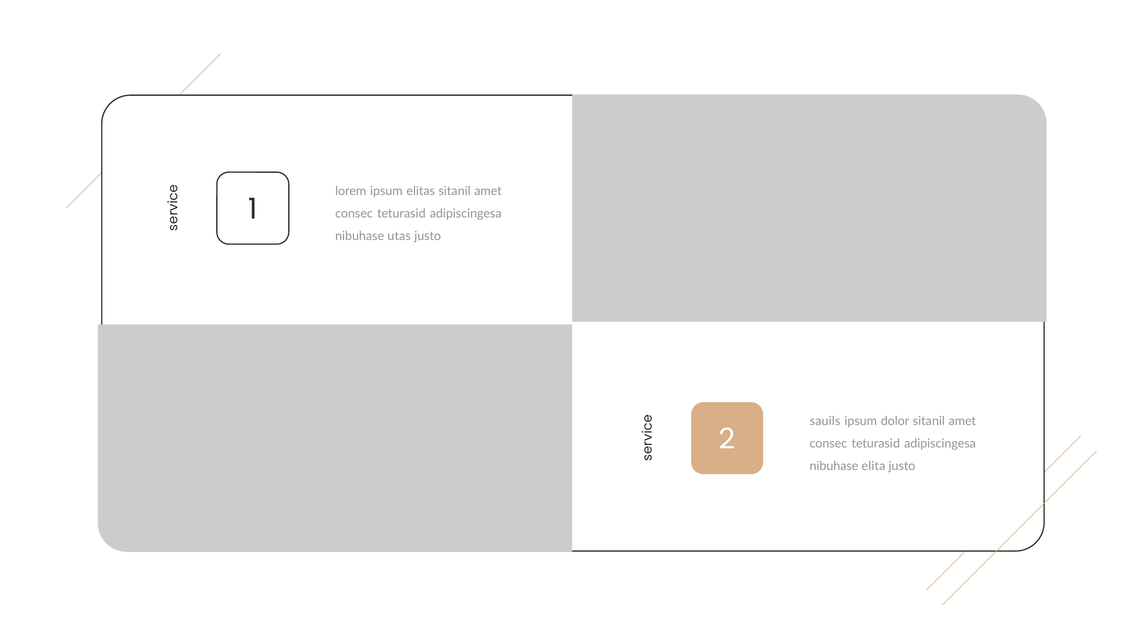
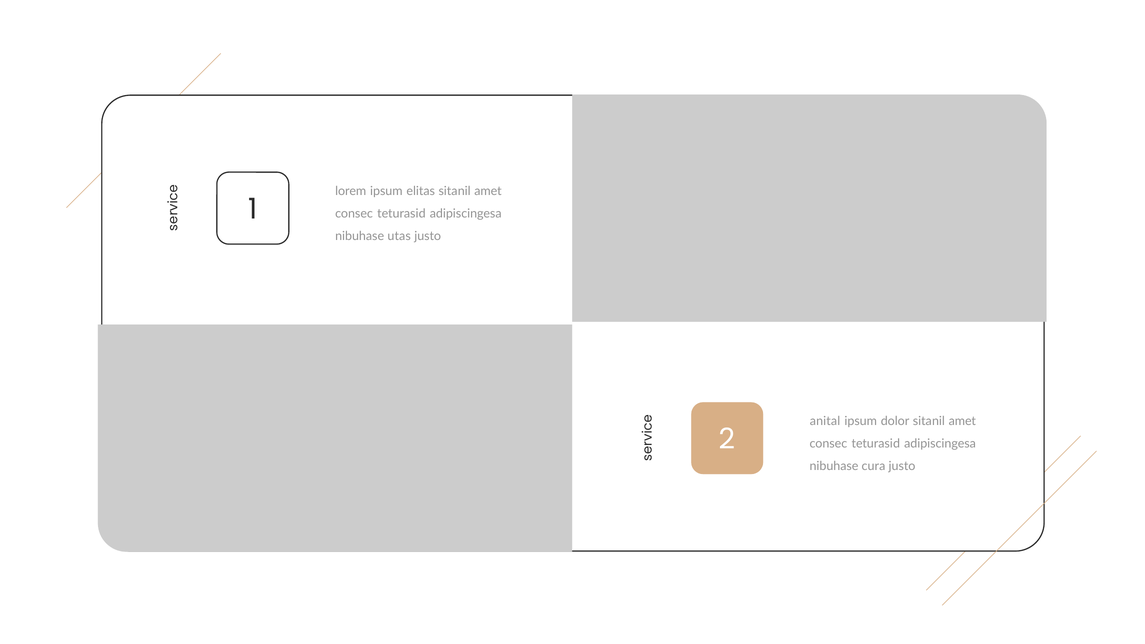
sauils: sauils -> anital
elita: elita -> cura
